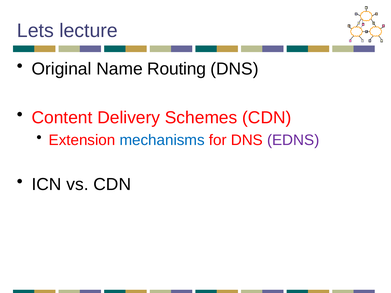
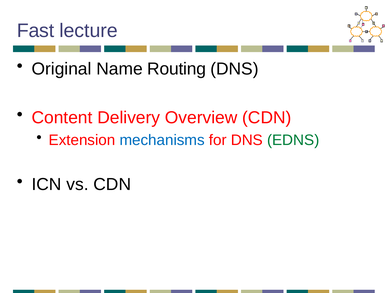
Lets: Lets -> Fast
Schemes: Schemes -> Overview
EDNS colour: purple -> green
